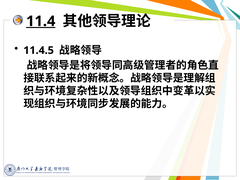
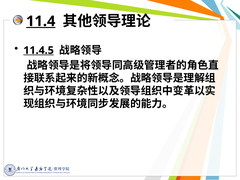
11.4.5 underline: none -> present
